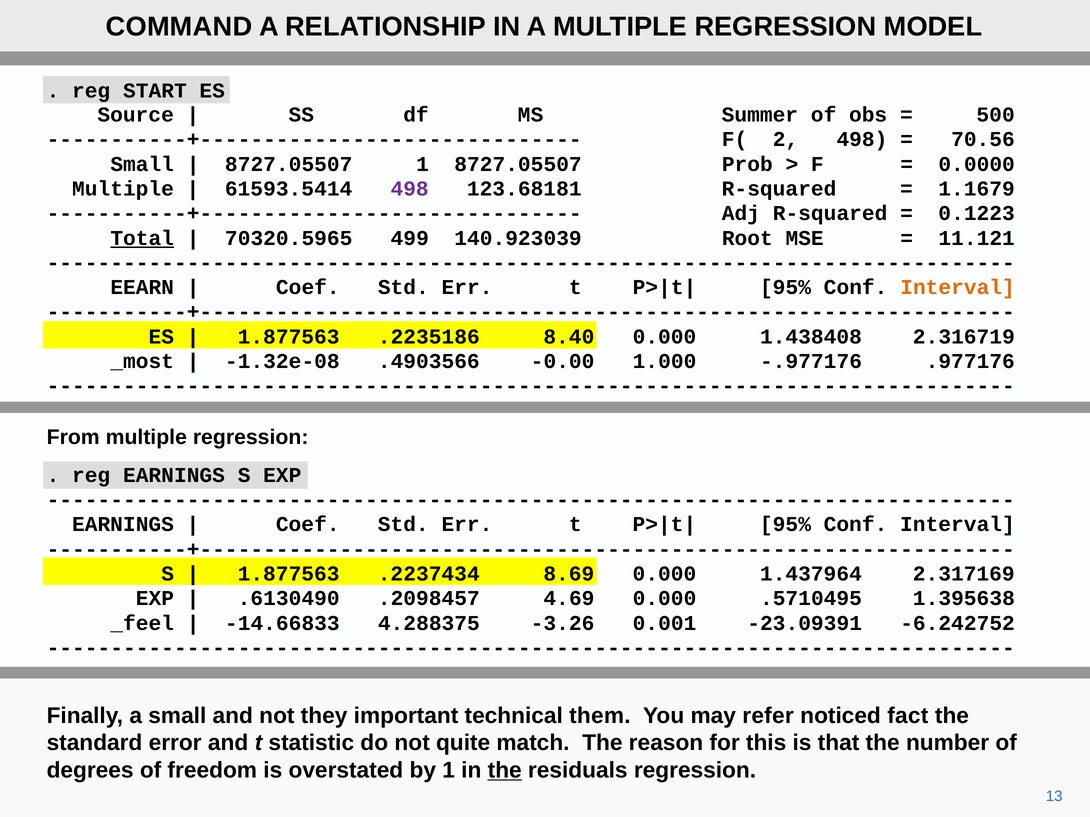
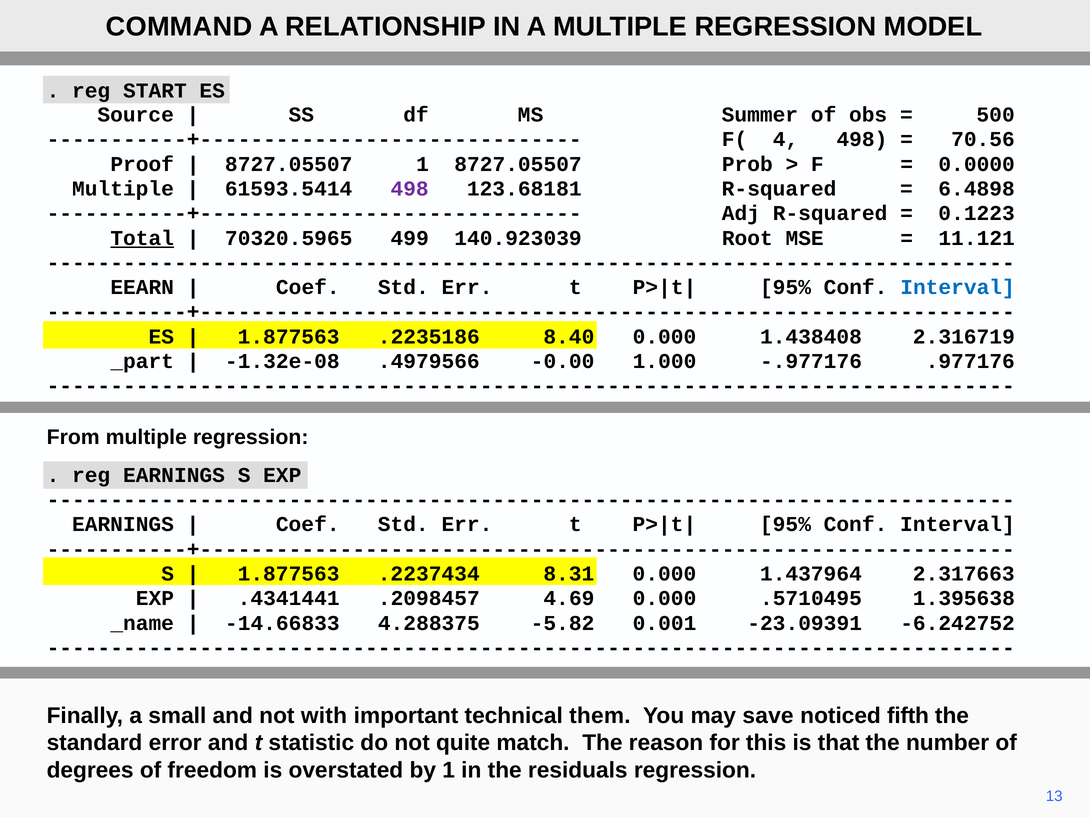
2: 2 -> 4
Small at (142, 164): Small -> Proof
1.1679: 1.1679 -> 6.4898
Interval at (958, 288) colour: orange -> blue
_most: _most -> _part
.4903566: .4903566 -> .4979566
8.69: 8.69 -> 8.31
2.317169: 2.317169 -> 2.317663
.6130490: .6130490 -> .4341441
_feel: _feel -> _name
-3.26: -3.26 -> -5.82
they: they -> with
refer: refer -> save
fact: fact -> fifth
the at (505, 771) underline: present -> none
